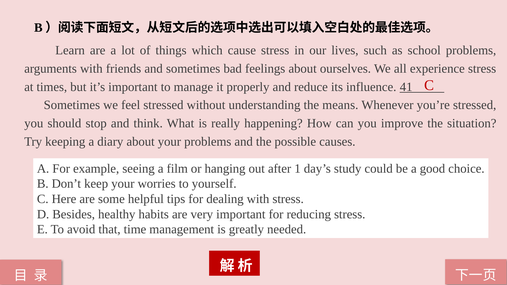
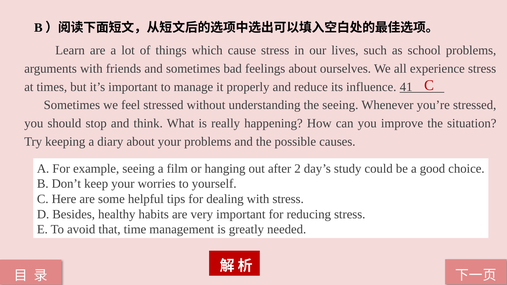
the means: means -> seeing
1: 1 -> 2
